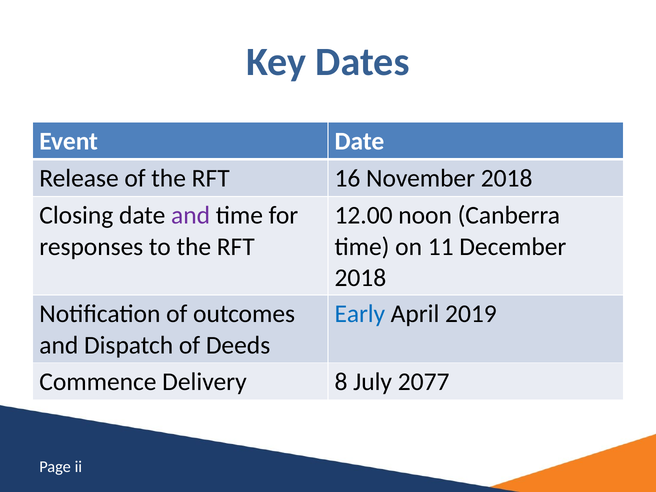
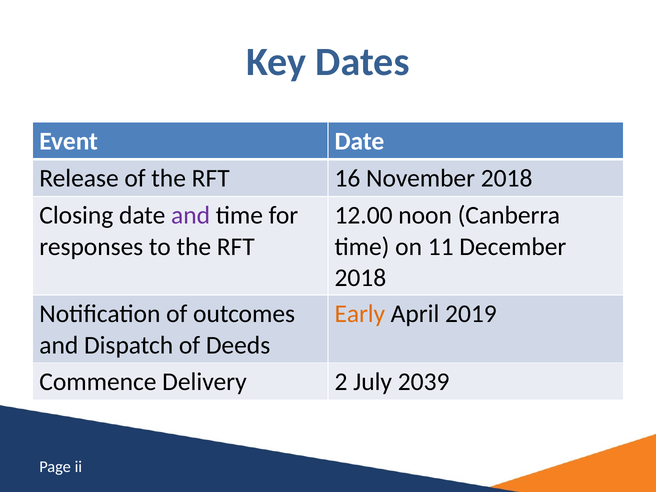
Early colour: blue -> orange
8: 8 -> 2
2077: 2077 -> 2039
